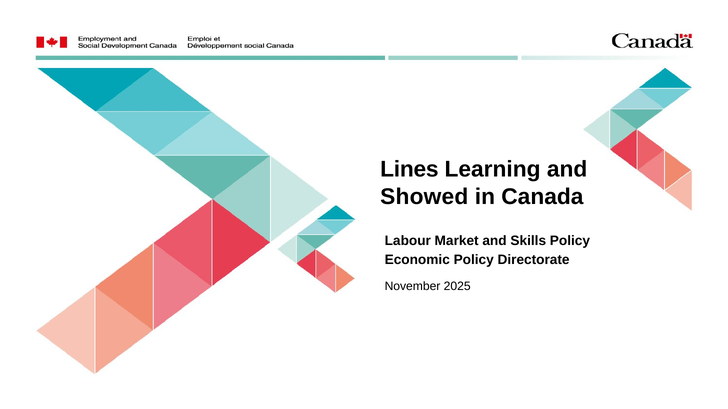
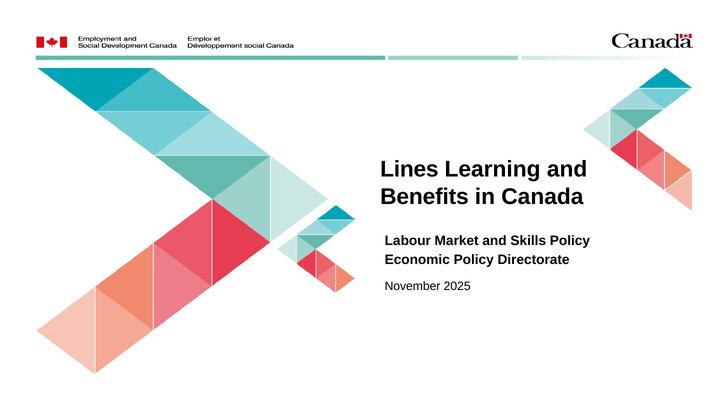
Showed: Showed -> Benefits
